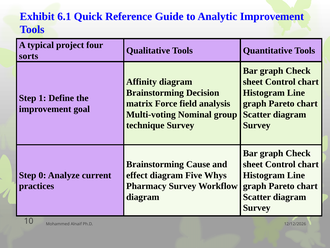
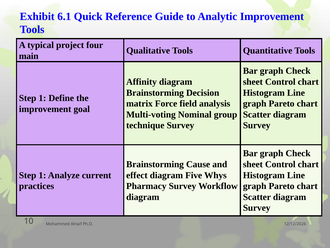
sorts: sorts -> main
0 at (42, 175): 0 -> 1
